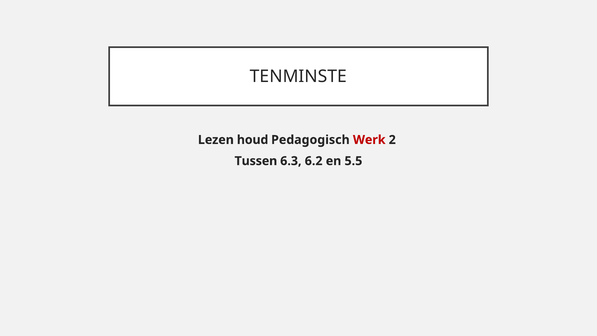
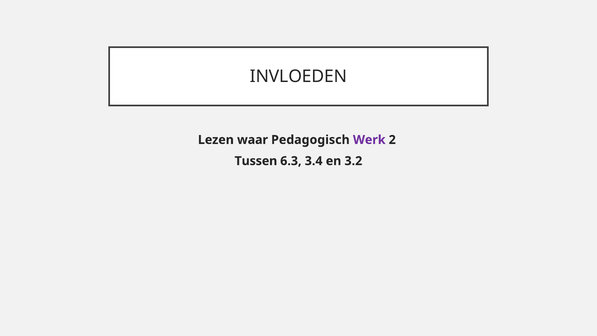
TENMINSTE: TENMINSTE -> INVLOEDEN
houd: houd -> waar
Werk colour: red -> purple
6.2: 6.2 -> 3.4
5.5: 5.5 -> 3.2
